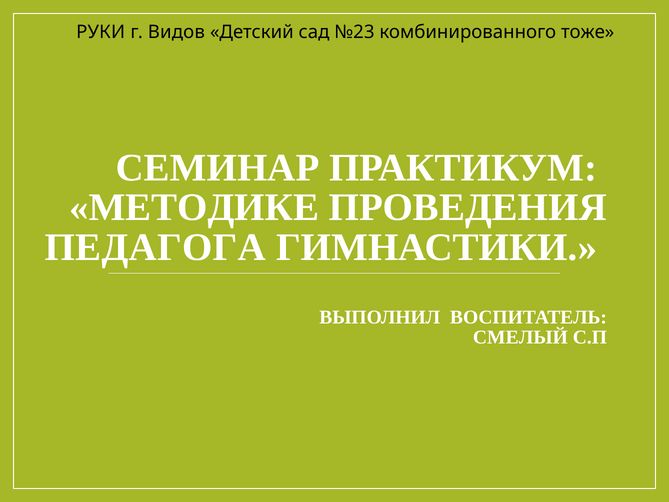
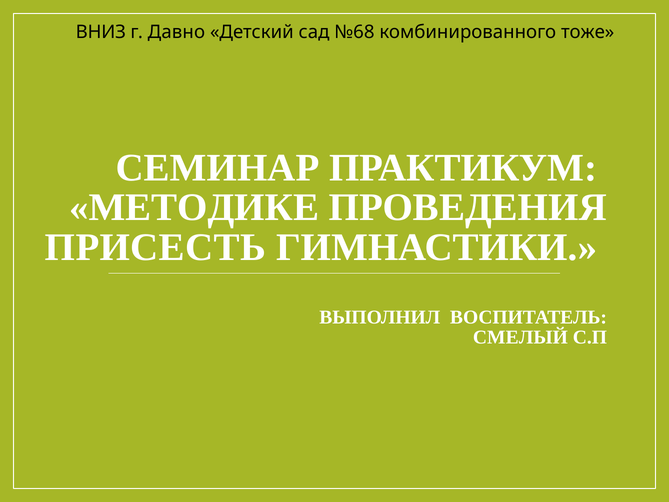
РУКИ: РУКИ -> ВНИЗ
Видов: Видов -> Давно
№23: №23 -> №68
ПЕДАГОГА: ПЕДАГОГА -> ПРИСЕСТЬ
